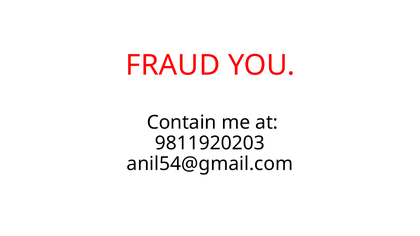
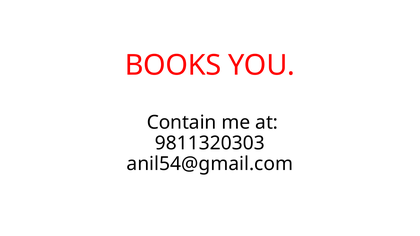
FRAUD: FRAUD -> BOOKS
9811920203: 9811920203 -> 9811320303
